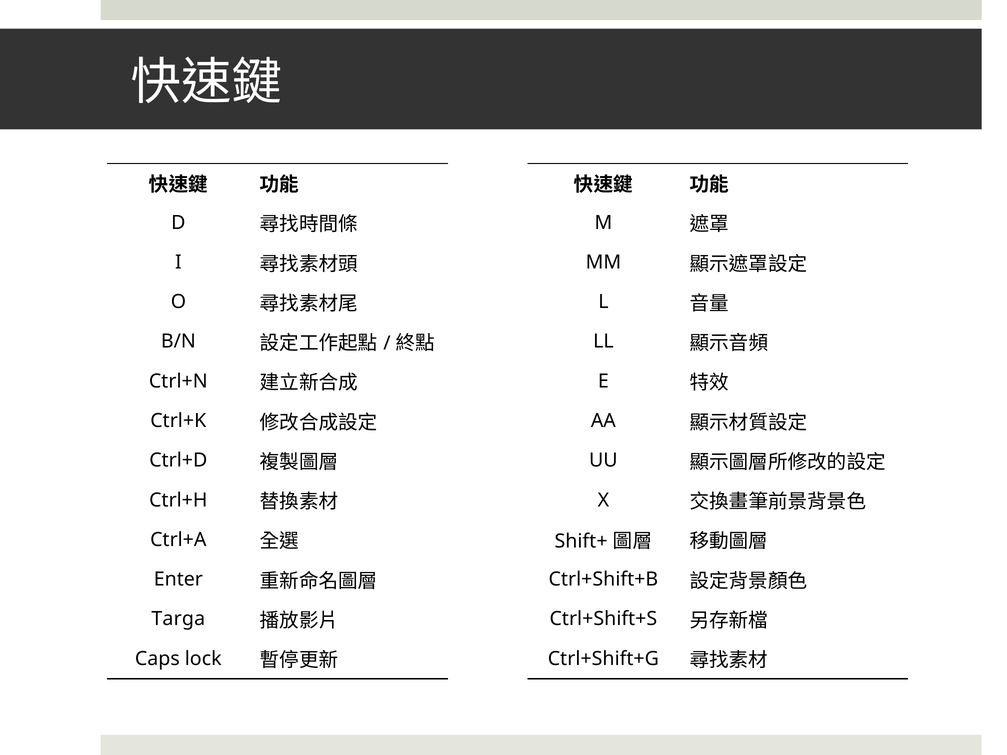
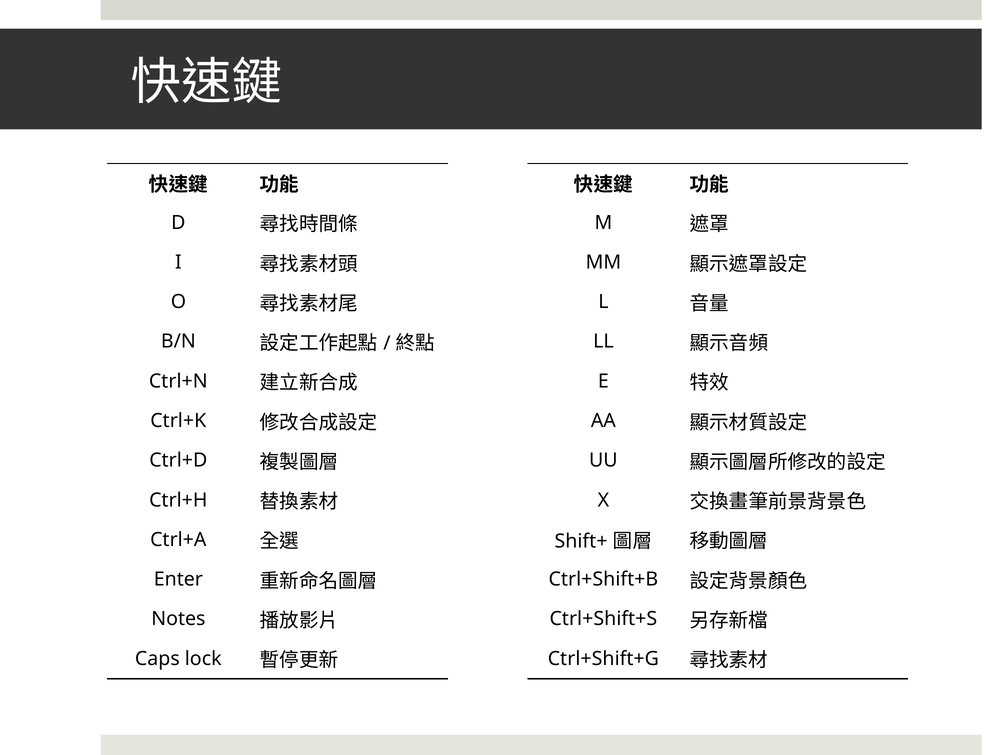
Targa: Targa -> Notes
